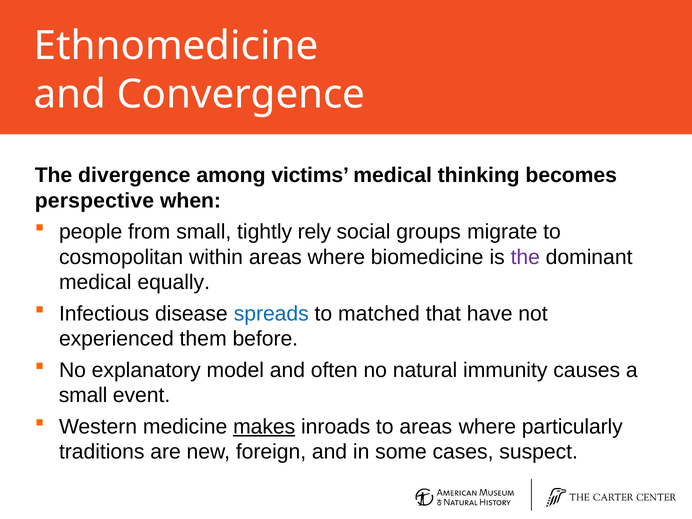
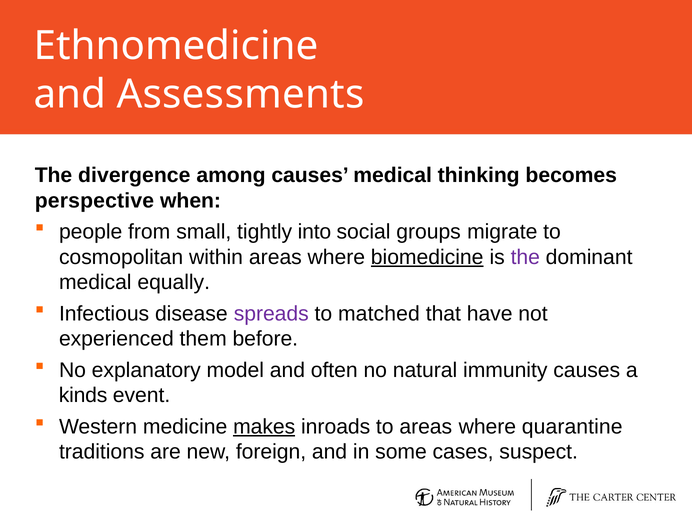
Convergence: Convergence -> Assessments
among victims: victims -> causes
rely: rely -> into
biomedicine underline: none -> present
spreads colour: blue -> purple
small at (83, 395): small -> kinds
particularly: particularly -> quarantine
